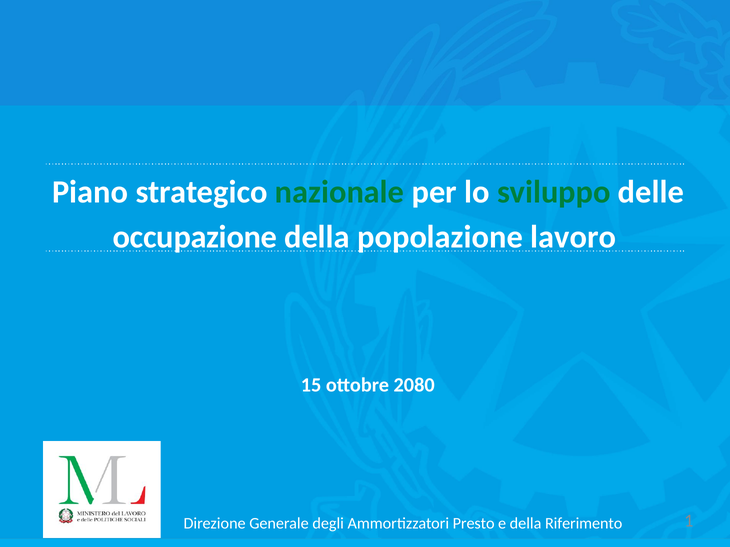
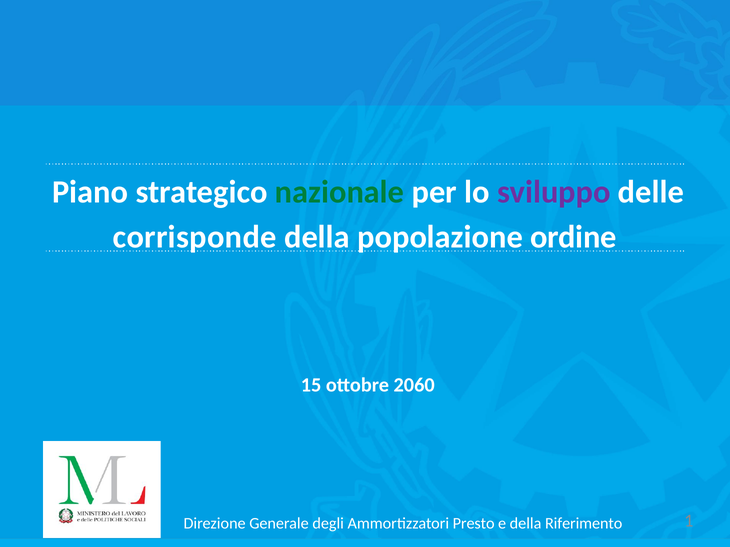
sviluppo colour: green -> purple
occupazione: occupazione -> corrisponde
lavoro: lavoro -> ordine
2080: 2080 -> 2060
